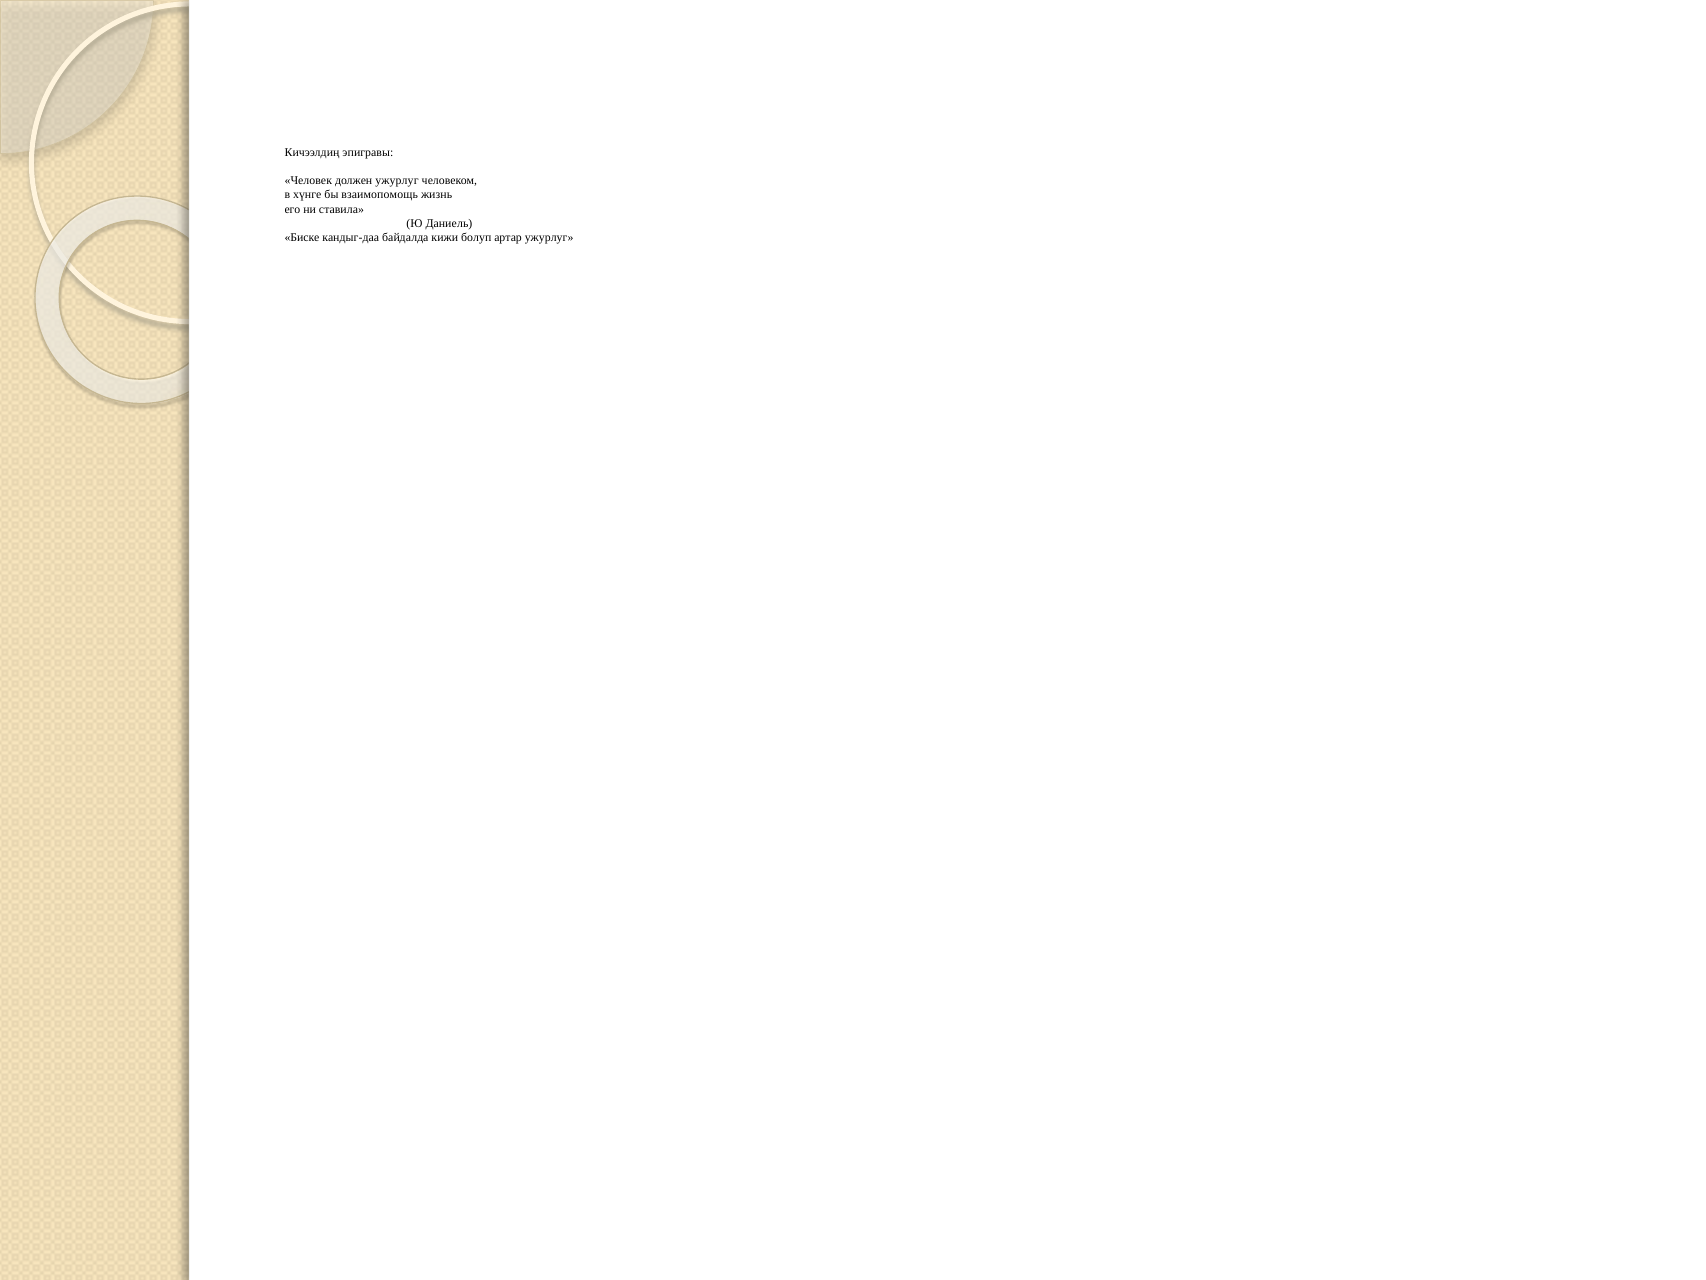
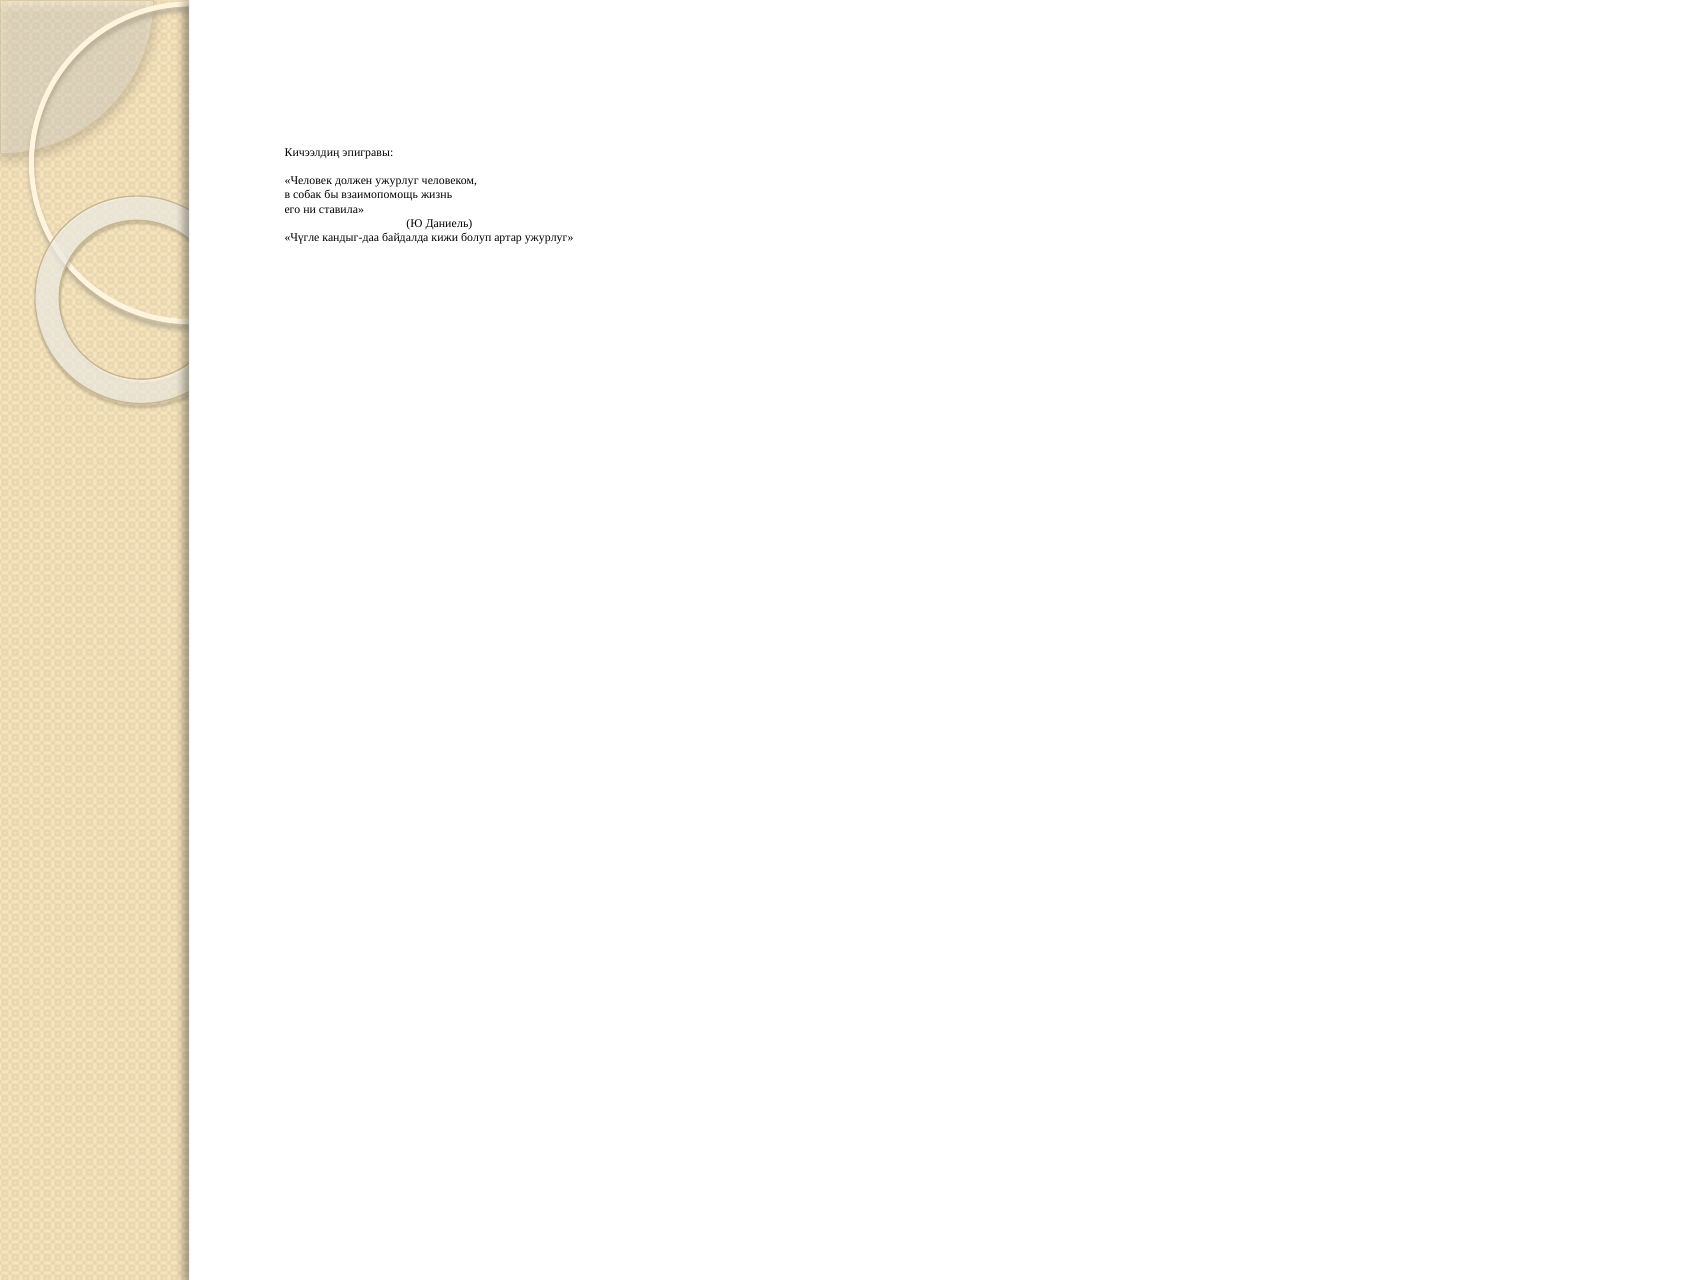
хүнге: хүнге -> собак
Биске: Биске -> Чүгле
